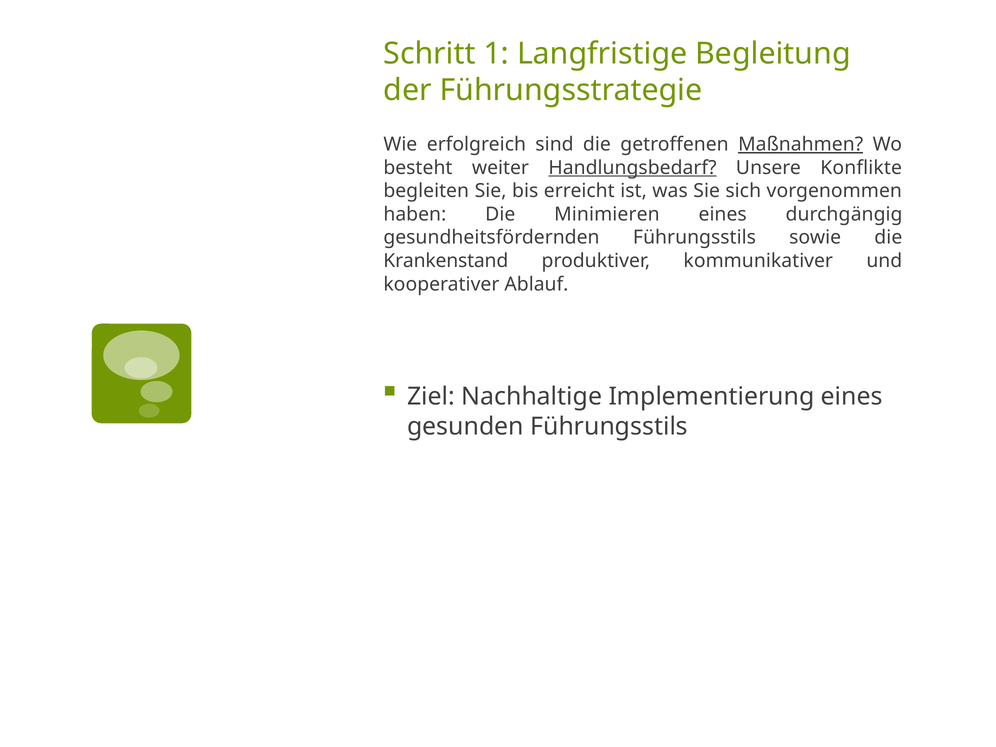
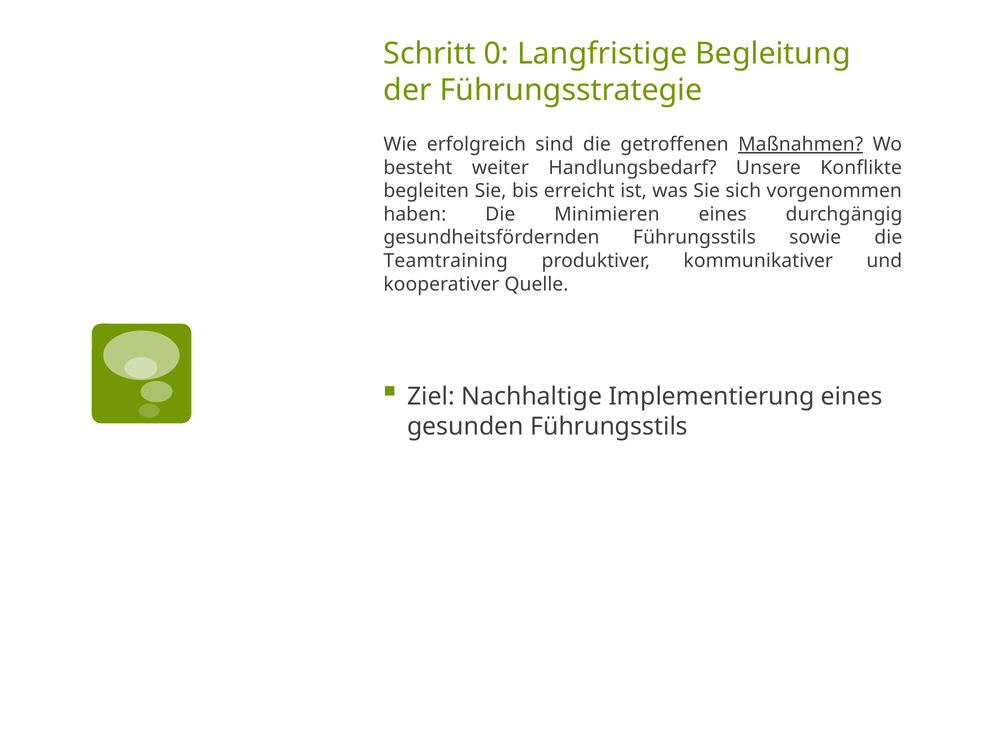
1: 1 -> 0
Handlungsbedarf underline: present -> none
Krankenstand: Krankenstand -> Teamtraining
Ablauf: Ablauf -> Quelle
